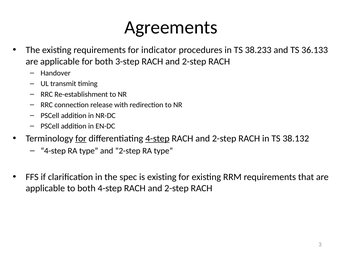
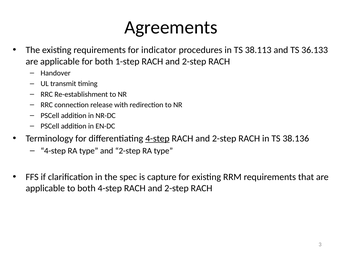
38.233: 38.233 -> 38.113
3-step: 3-step -> 1-step
for at (81, 139) underline: present -> none
38.132: 38.132 -> 38.136
is existing: existing -> capture
